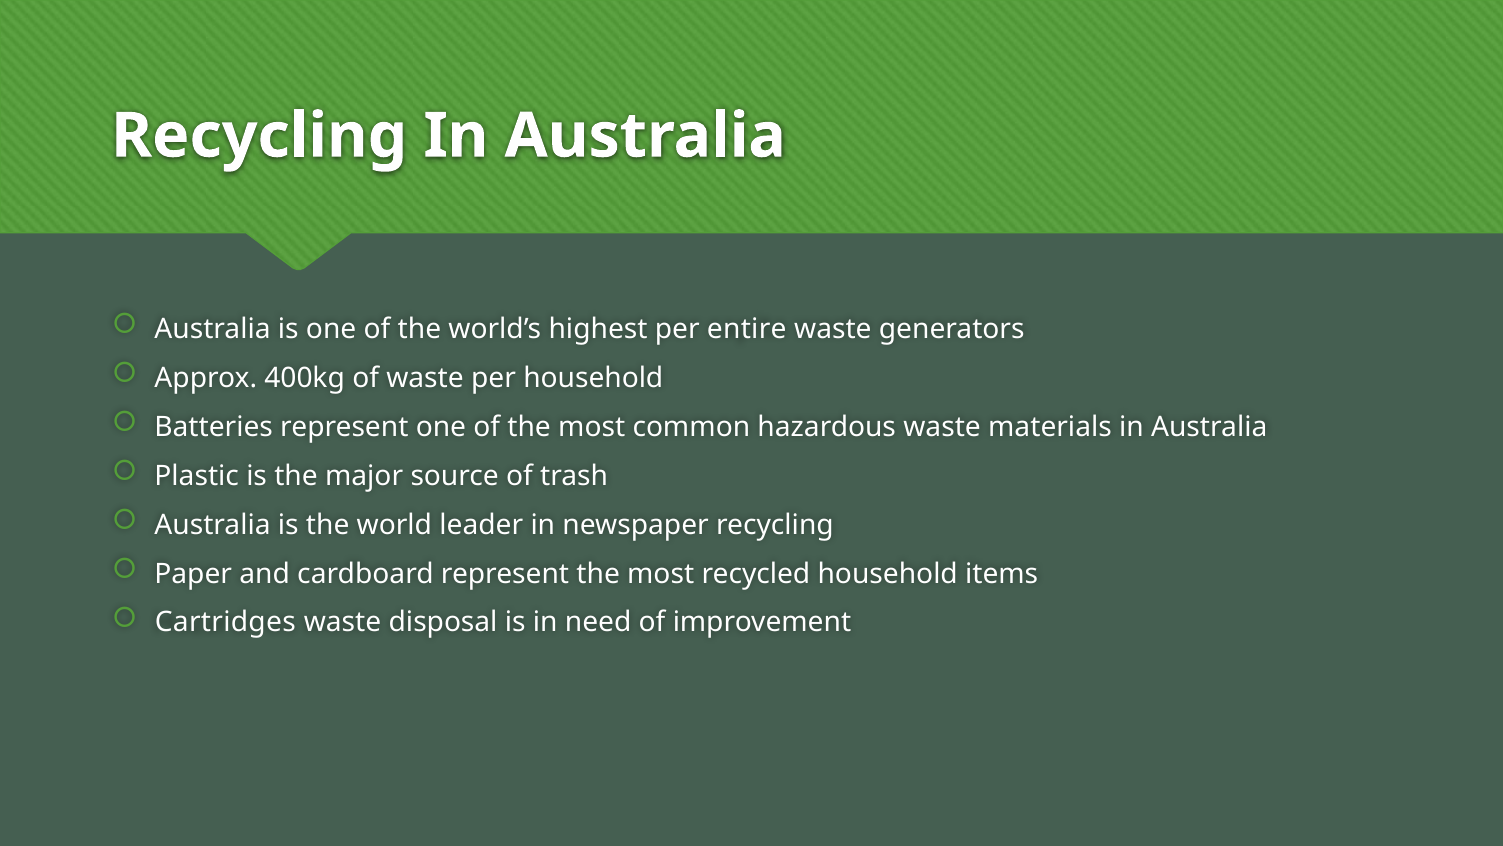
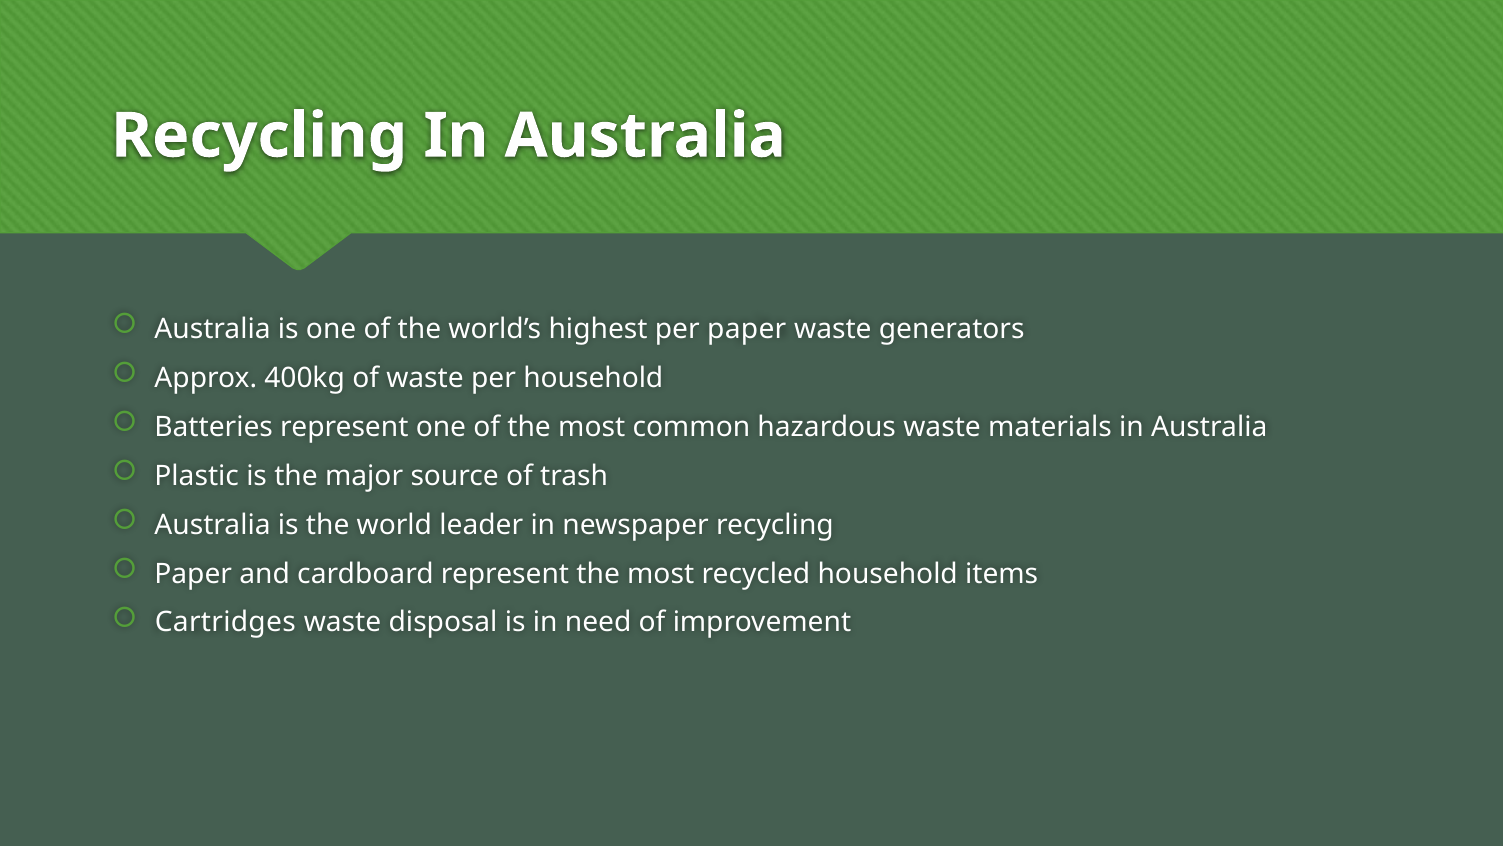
per entire: entire -> paper
